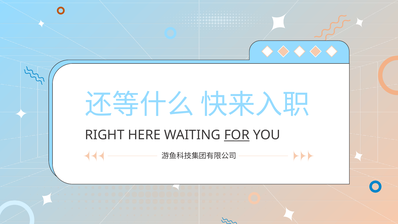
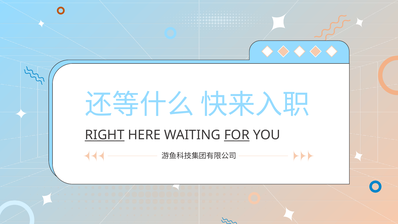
RIGHT underline: none -> present
